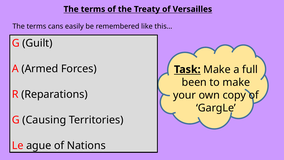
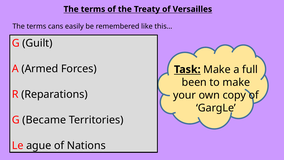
Causing: Causing -> Became
